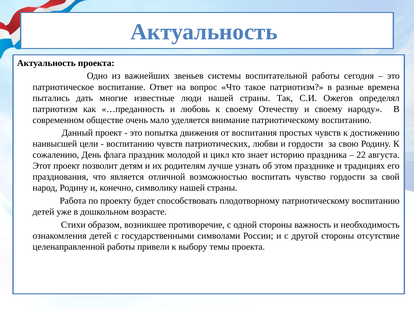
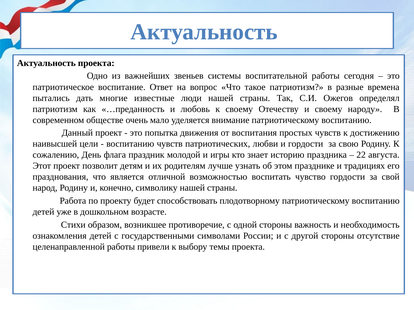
цикл: цикл -> игры
